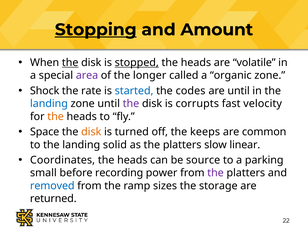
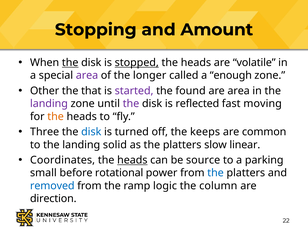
Stopping underline: present -> none
organic: organic -> enough
Shock: Shock -> Other
rate: rate -> that
started colour: blue -> purple
codes: codes -> found
are until: until -> area
landing at (49, 104) colour: blue -> purple
corrupts: corrupts -> reflected
velocity: velocity -> moving
Space: Space -> Three
disk at (91, 132) colour: orange -> blue
heads at (132, 160) underline: none -> present
recording: recording -> rotational
the at (216, 173) colour: purple -> blue
sizes: sizes -> logic
storage: storage -> column
returned: returned -> direction
